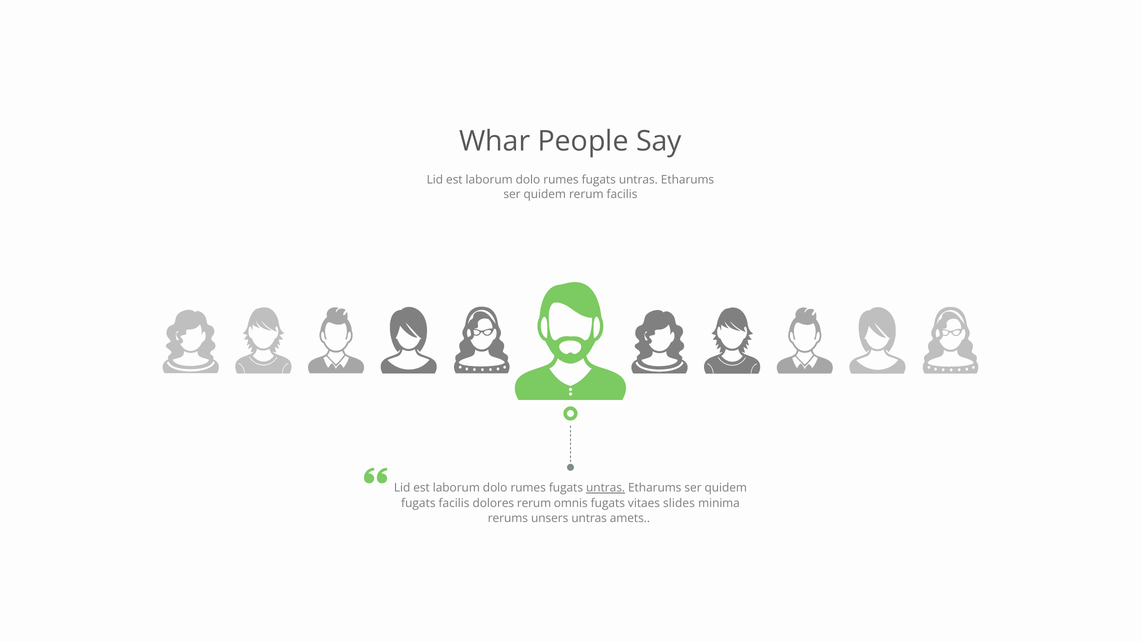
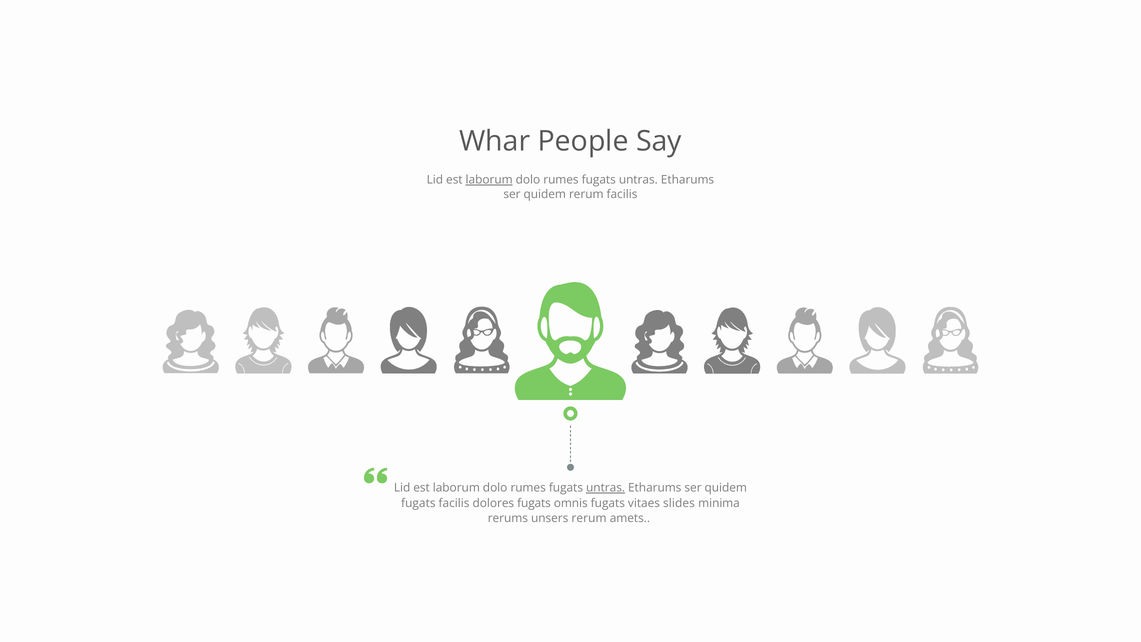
laborum at (489, 180) underline: none -> present
dolores rerum: rerum -> fugats
unsers untras: untras -> rerum
